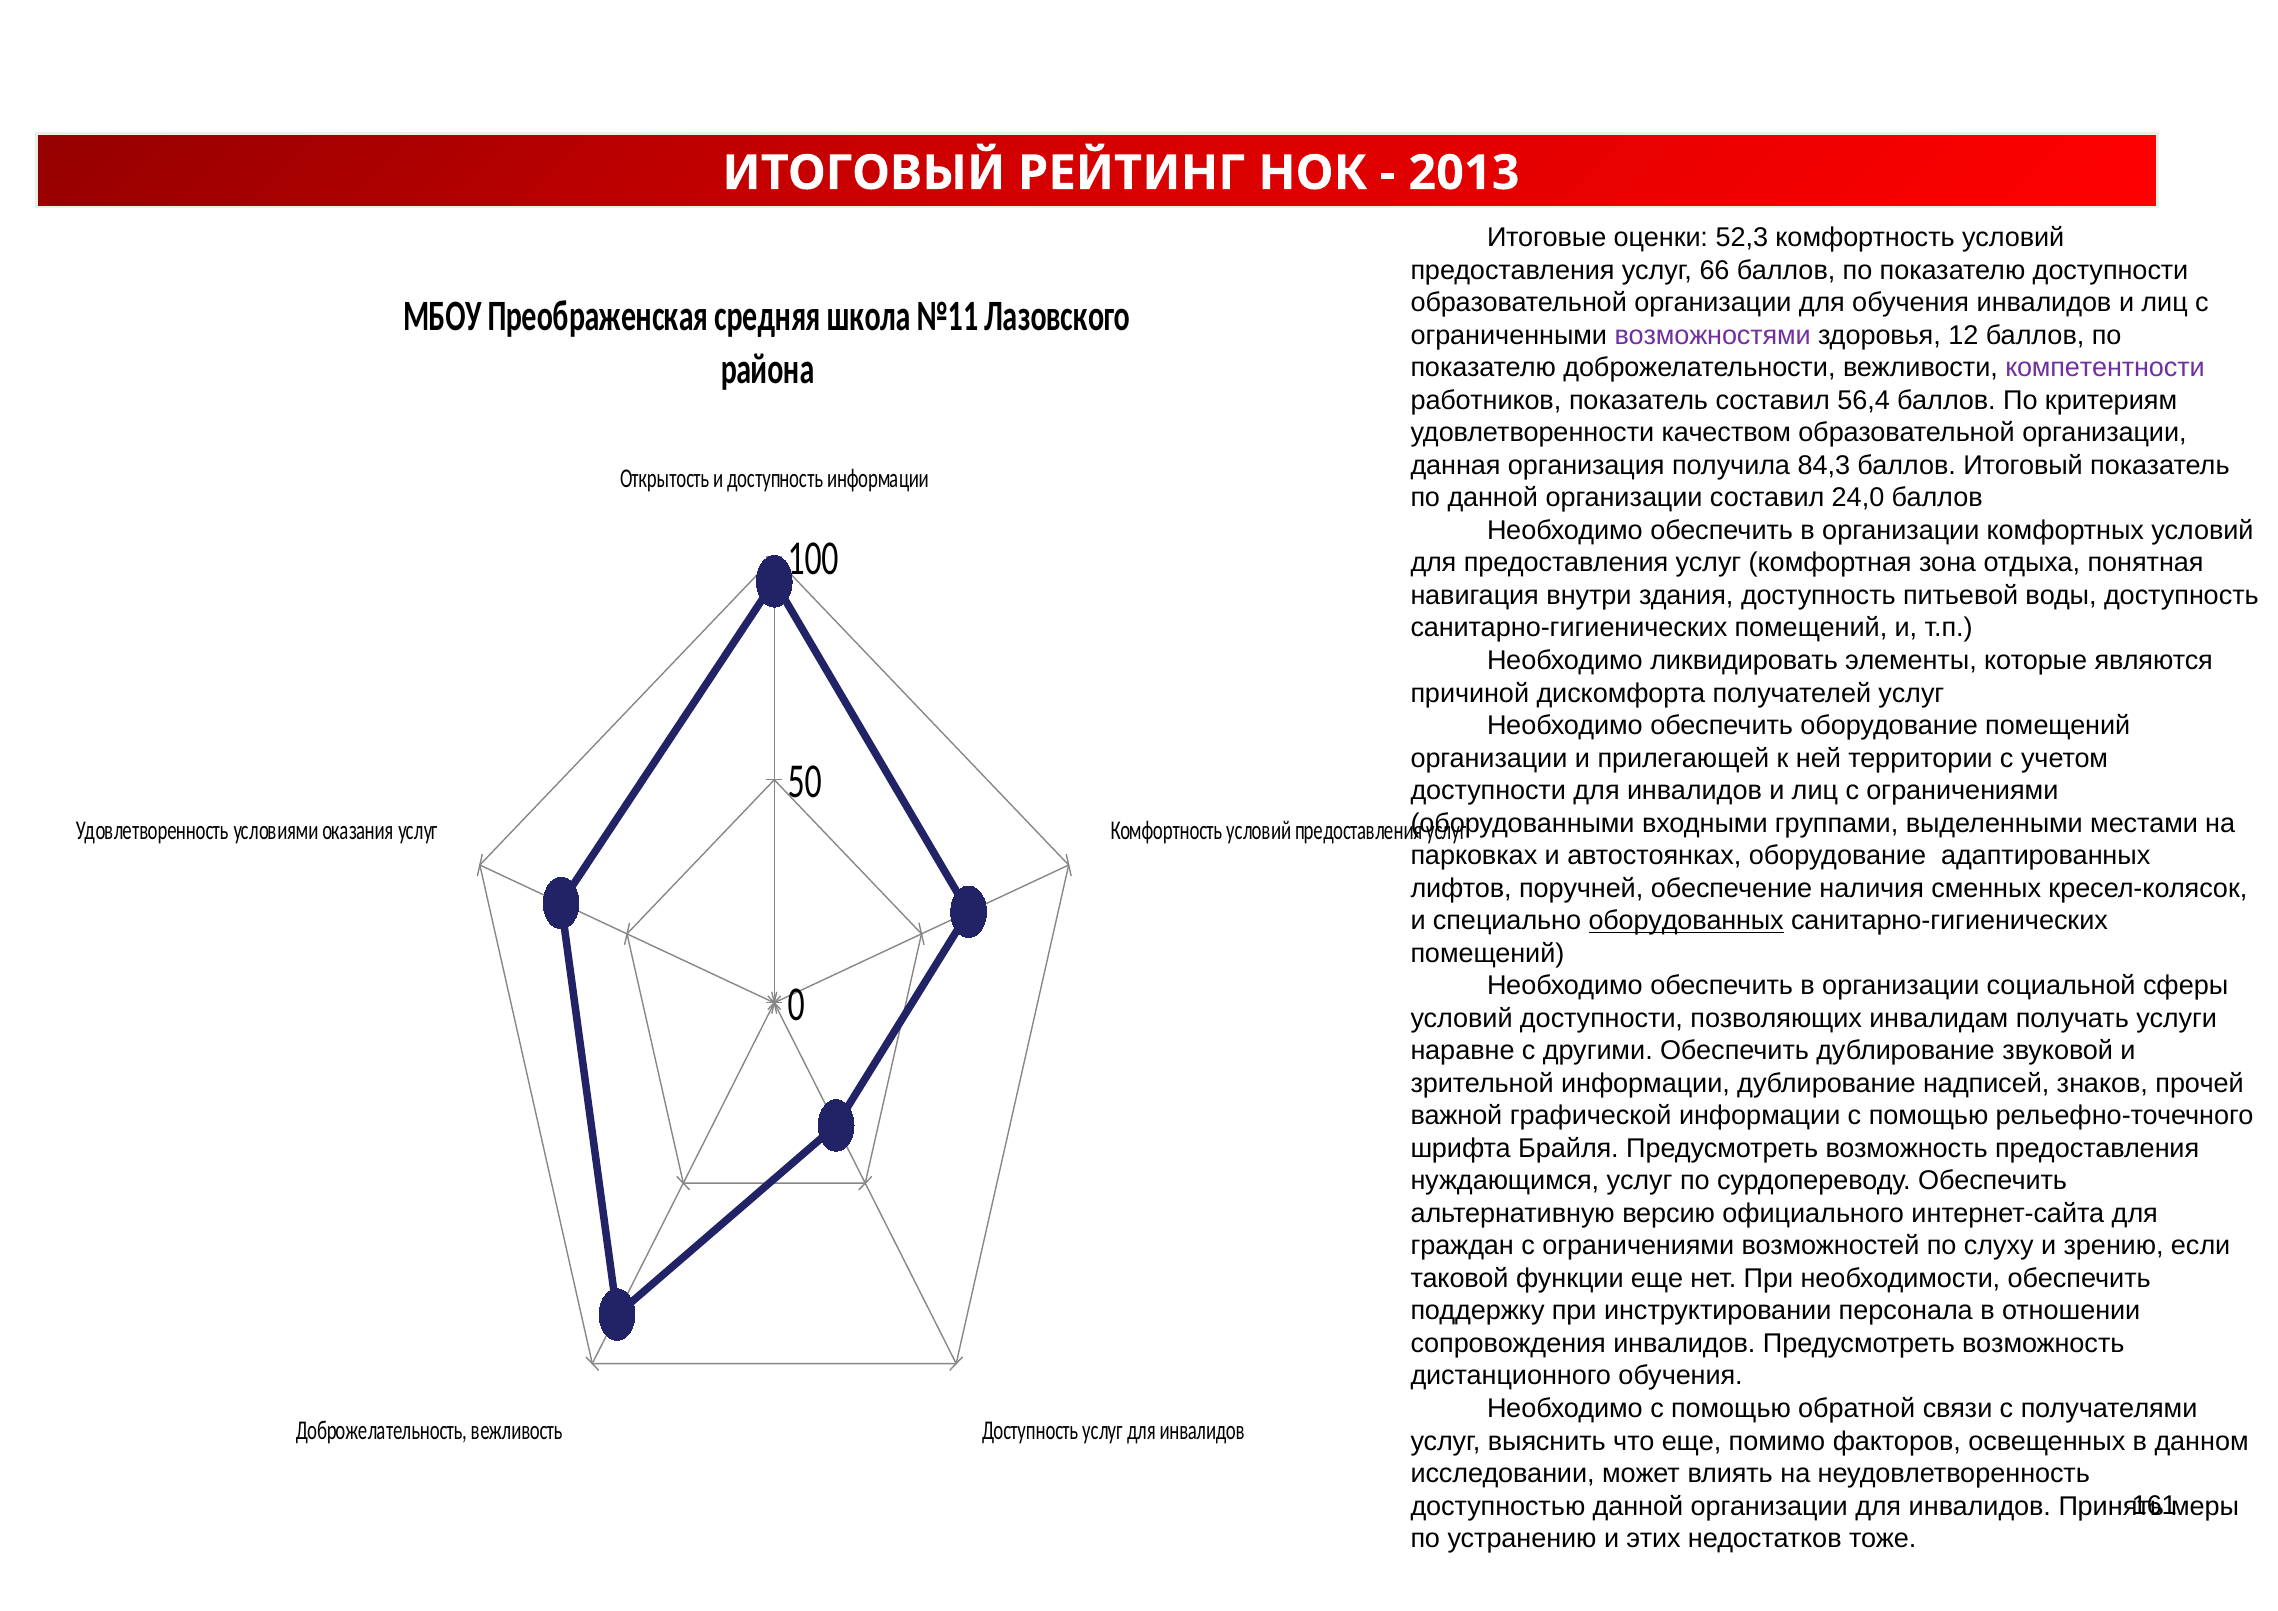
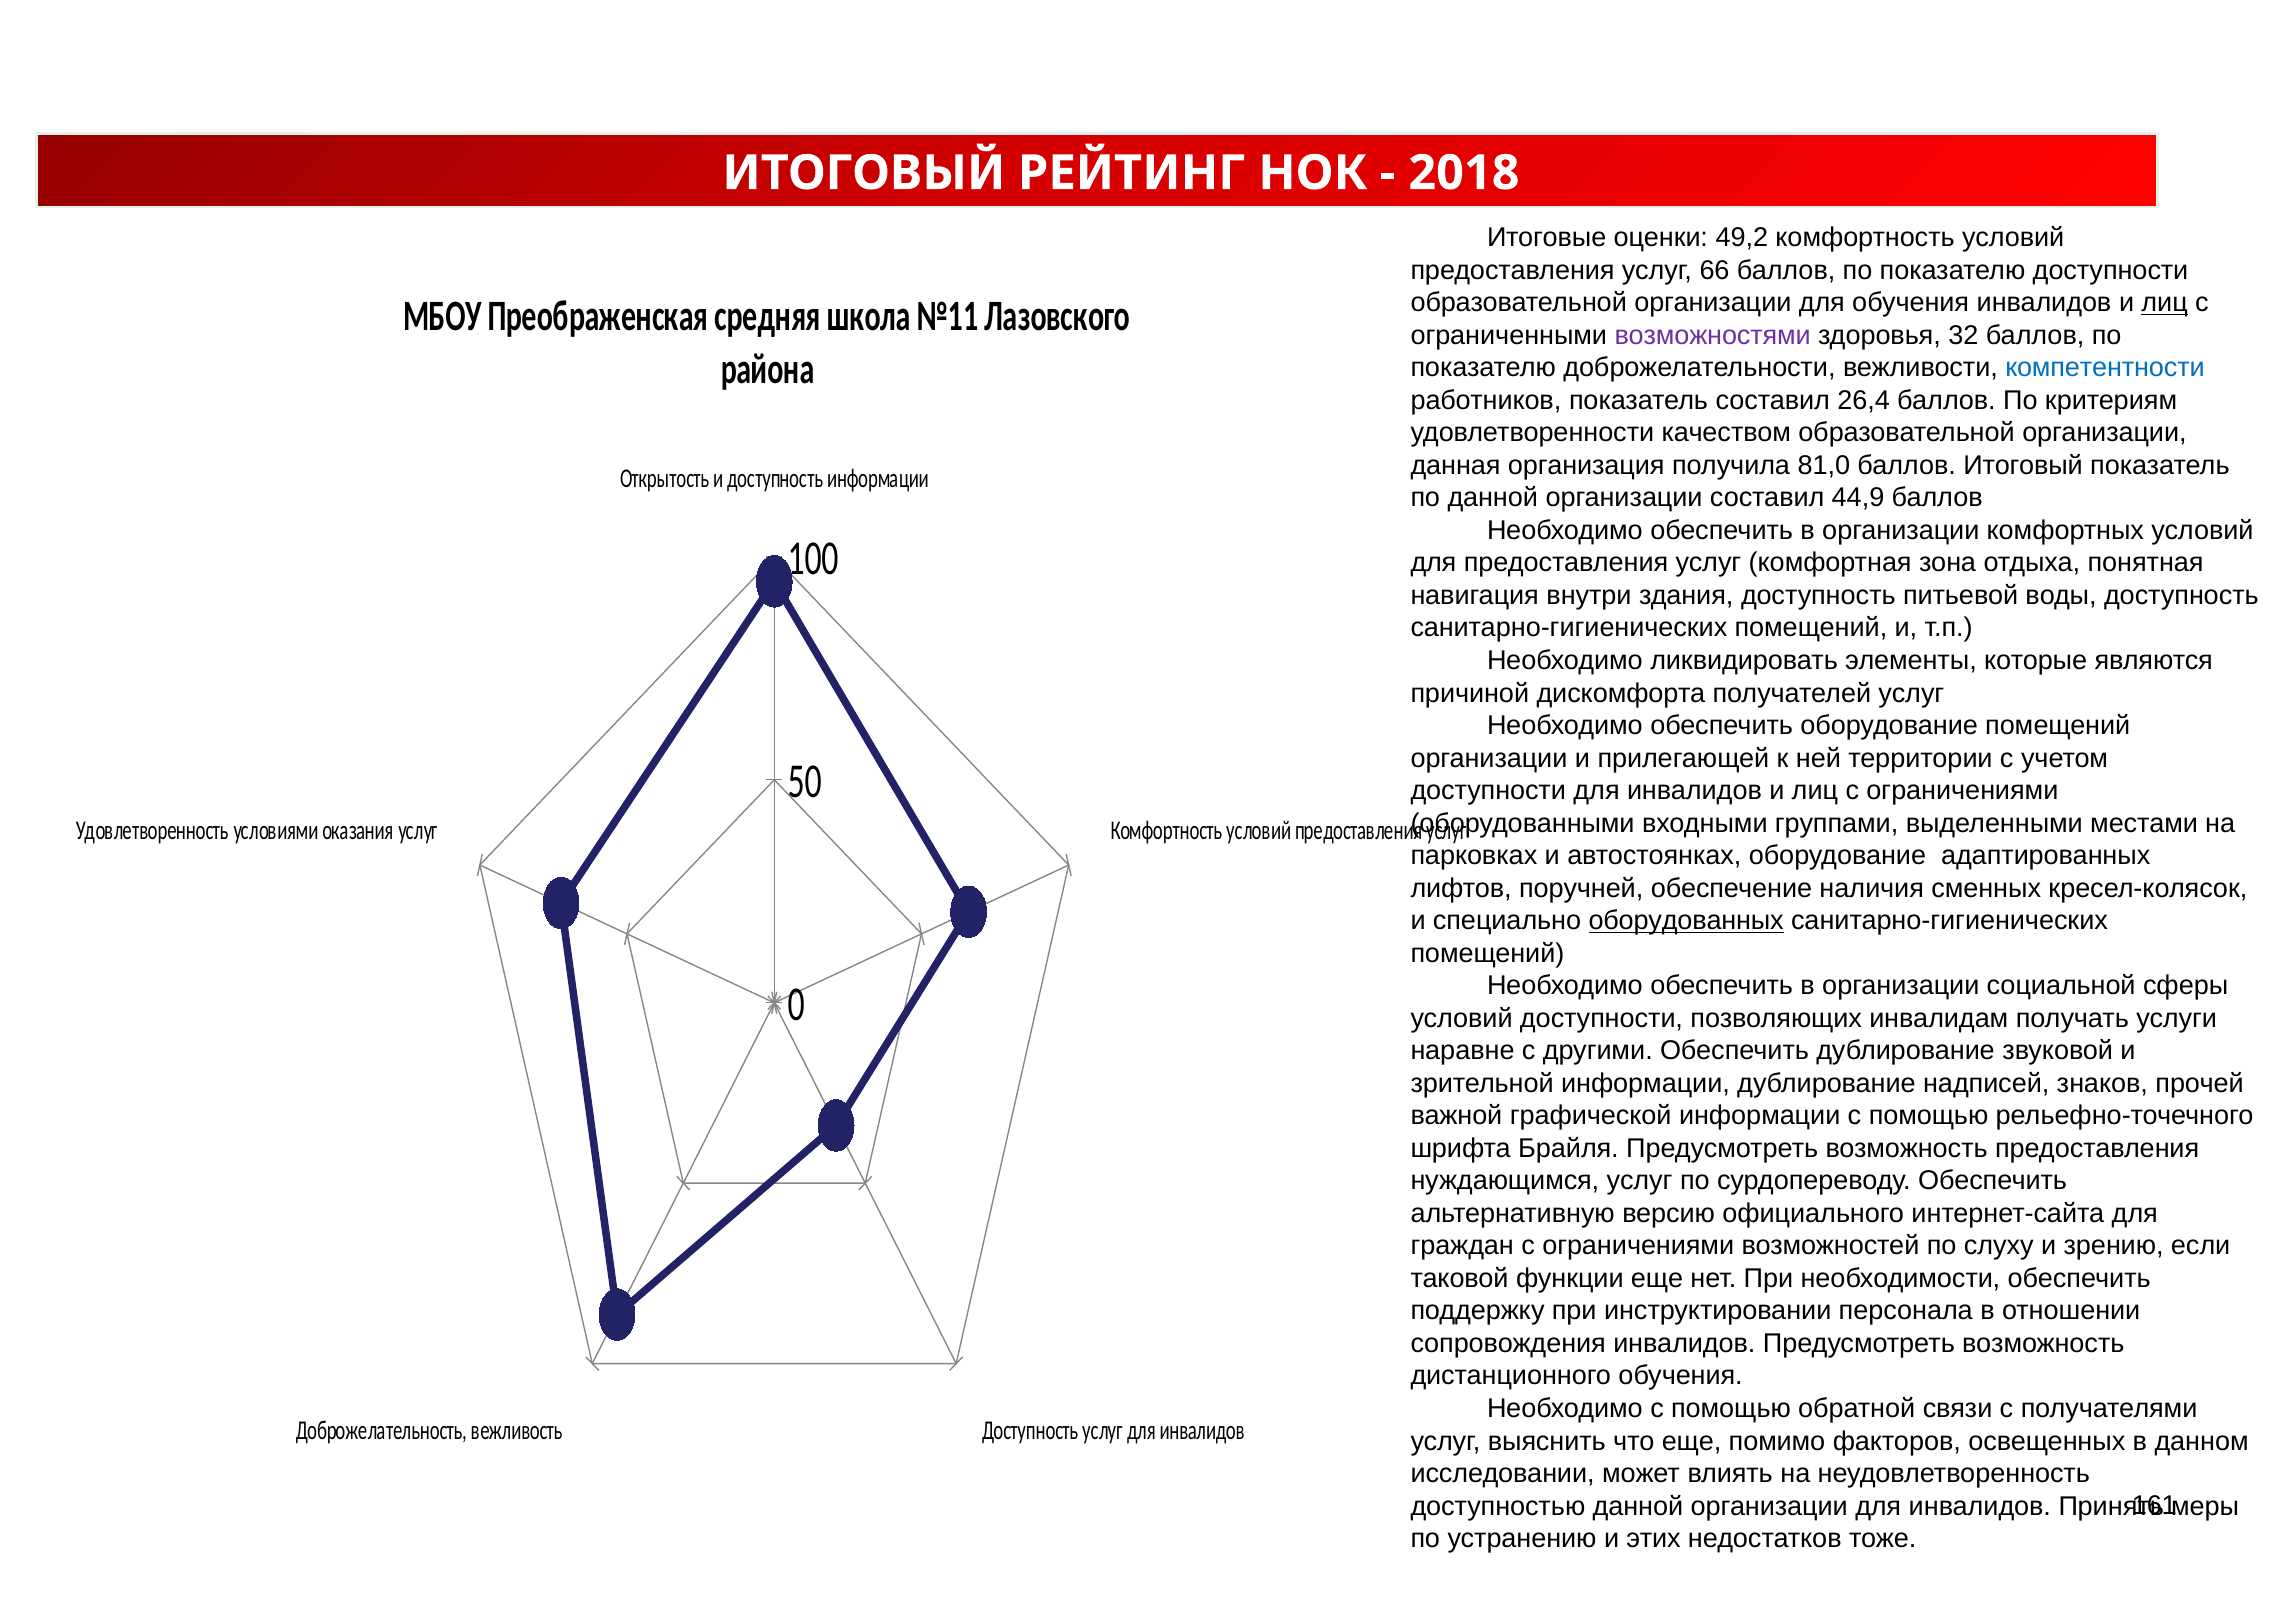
2013: 2013 -> 2018
52,3: 52,3 -> 49,2
лиц at (2165, 303) underline: none -> present
12: 12 -> 32
компетентности colour: purple -> blue
56,4: 56,4 -> 26,4
84,3: 84,3 -> 81,0
24,0: 24,0 -> 44,9
